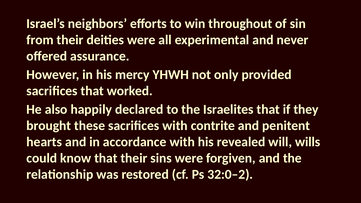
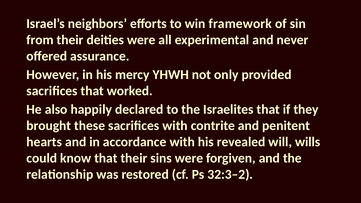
throughout: throughout -> framework
32:0–2: 32:0–2 -> 32:3–2
